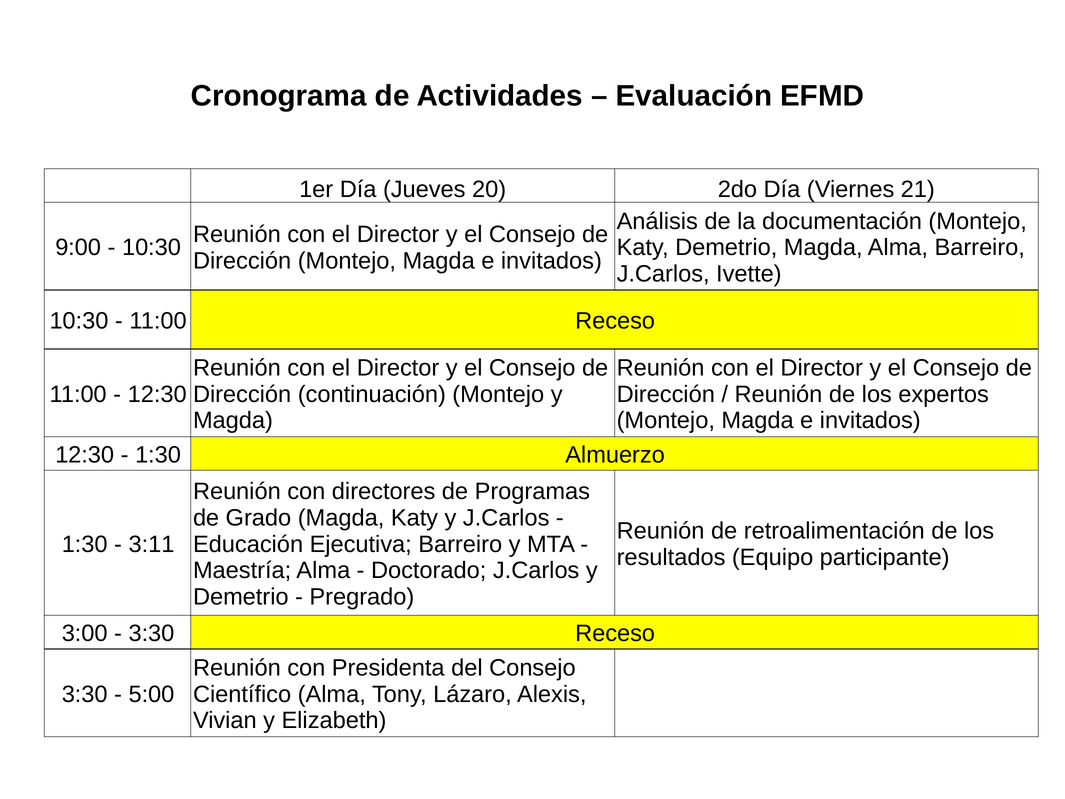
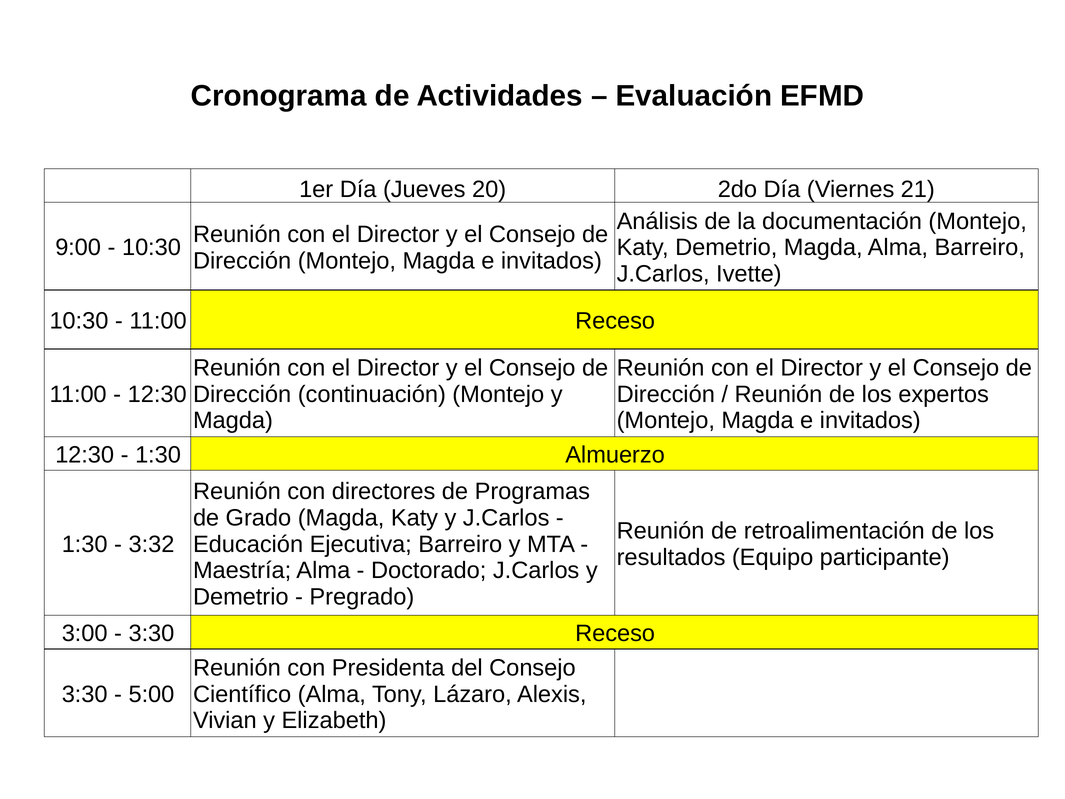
3:11: 3:11 -> 3:32
